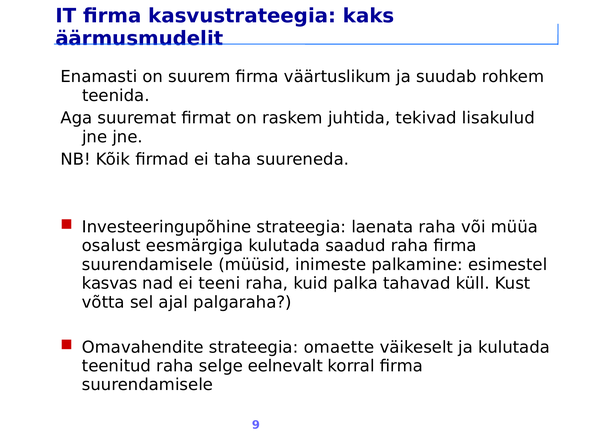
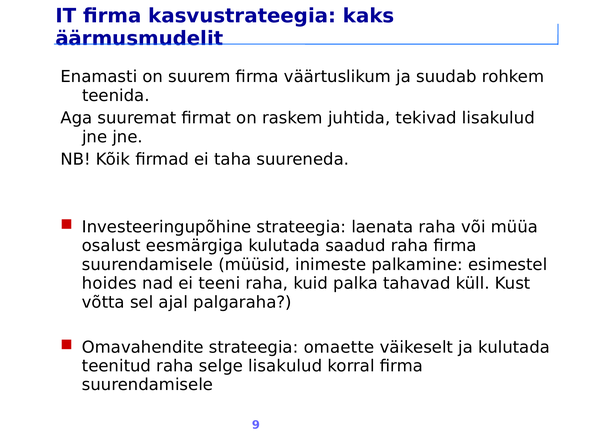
kasvas: kasvas -> hoides
selge eelnevalt: eelnevalt -> lisakulud
